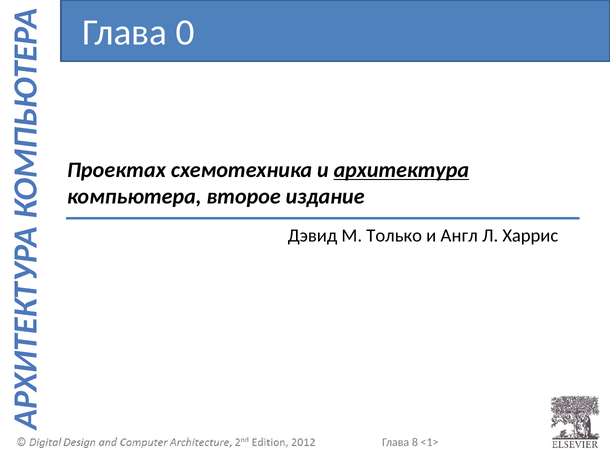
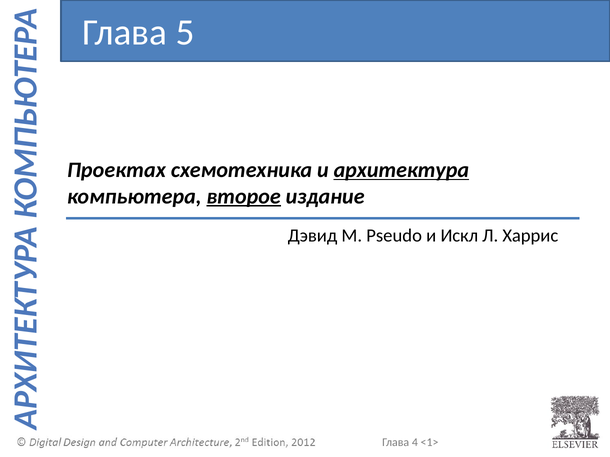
0: 0 -> 5
второе underline: none -> present
Только: Только -> Pseudo
Англ: Англ -> Искл
8: 8 -> 4
